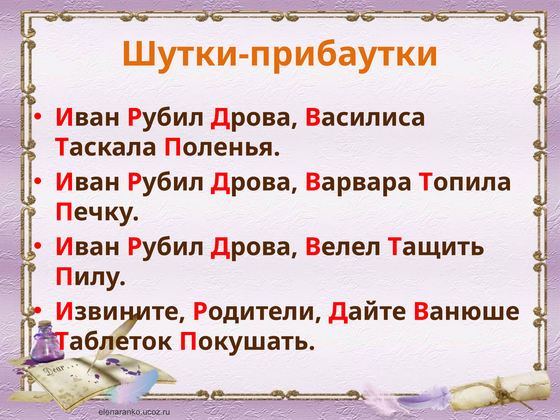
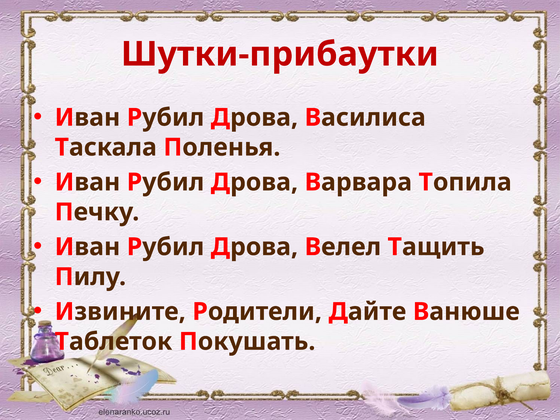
Шутки-прибаутки colour: orange -> red
